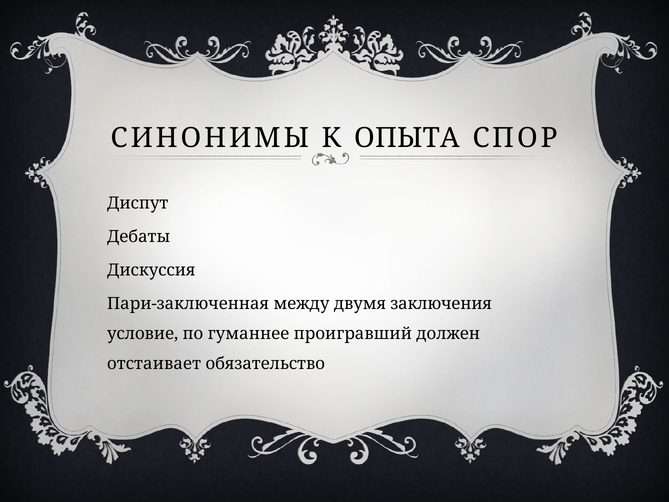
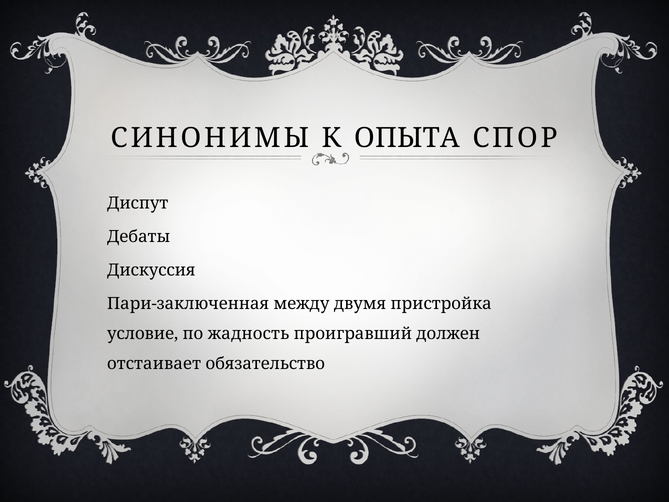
заключения: заключения -> пристройка
гуманнее: гуманнее -> жадность
